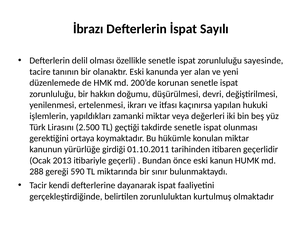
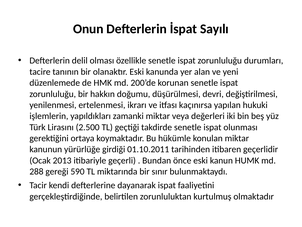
İbrazı: İbrazı -> Onun
sayesinde: sayesinde -> durumları
